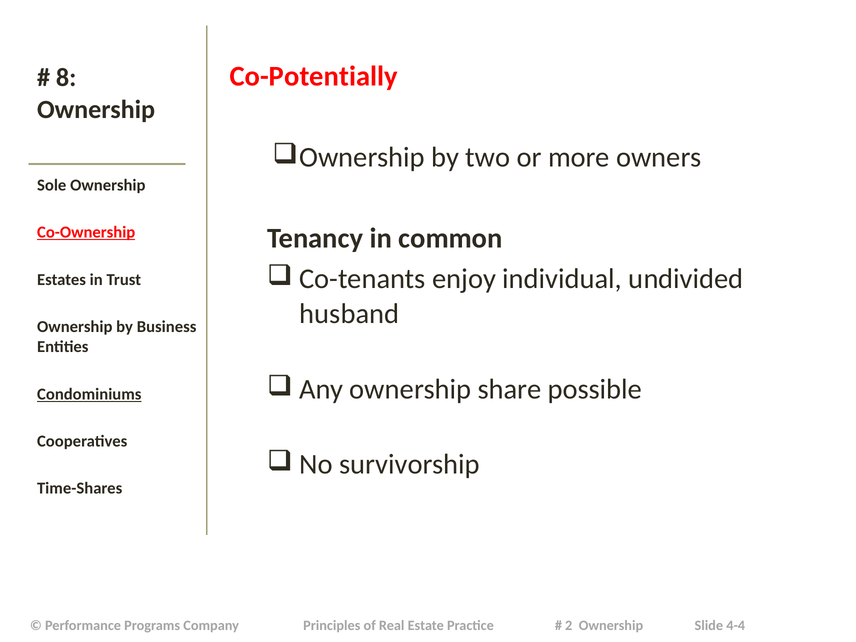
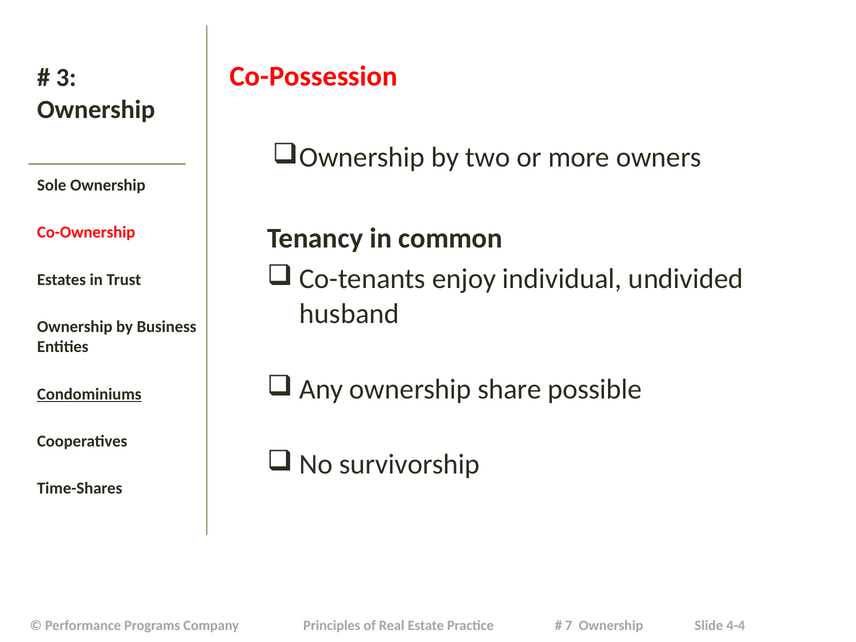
Co-Potentially: Co-Potentially -> Co-Possession
8: 8 -> 3
Co-Ownership underline: present -> none
2: 2 -> 7
